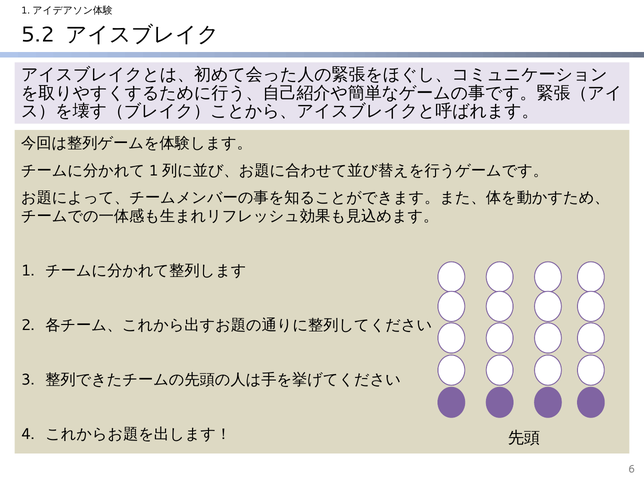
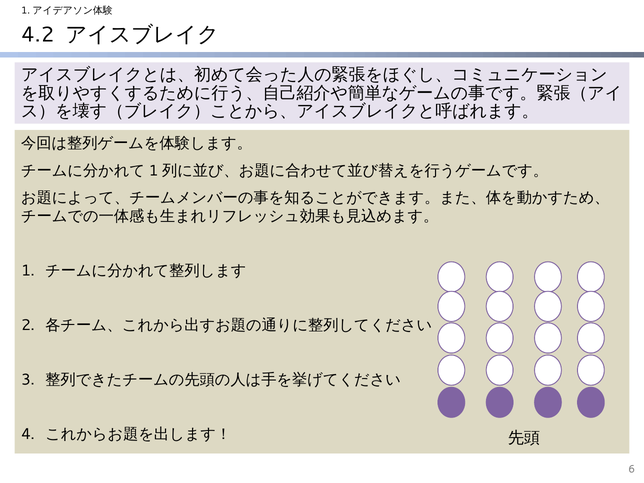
5.2: 5.2 -> 4.2
